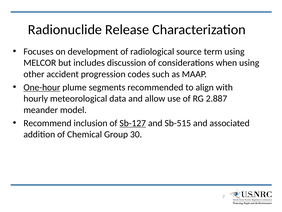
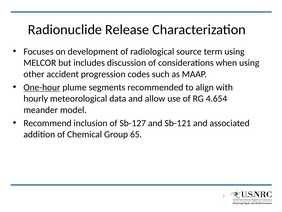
2.887: 2.887 -> 4.654
Sb-127 underline: present -> none
Sb-515: Sb-515 -> Sb-121
30: 30 -> 65
